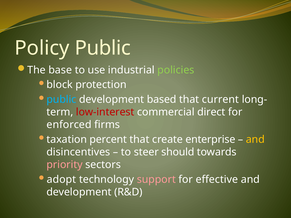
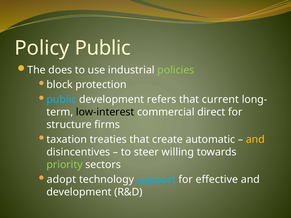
base: base -> does
based: based -> refers
low-interest colour: red -> black
enforced: enforced -> structure
percent: percent -> treaties
enterprise: enterprise -> automatic
should: should -> willing
priority colour: pink -> light green
support colour: pink -> light blue
